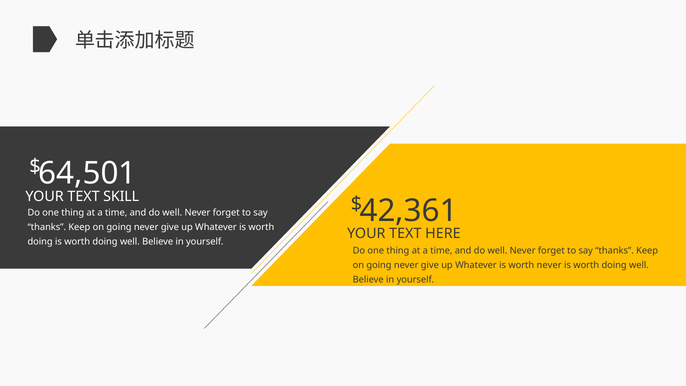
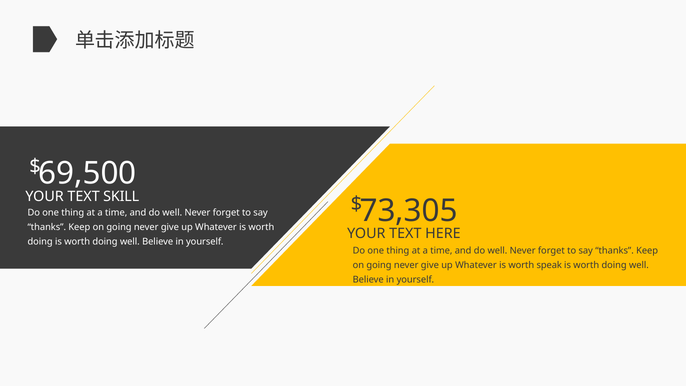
64,501: 64,501 -> 69,500
42,361: 42,361 -> 73,305
worth never: never -> speak
